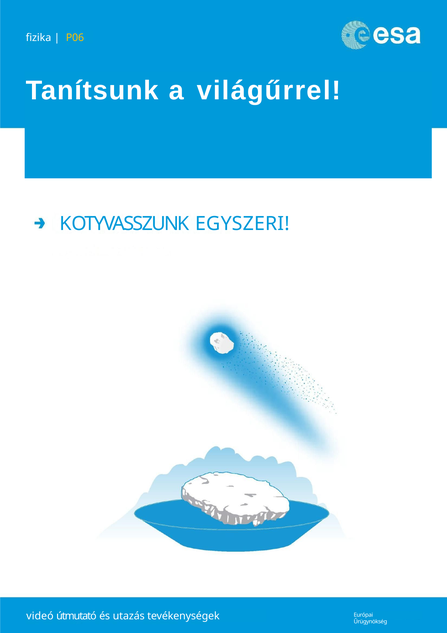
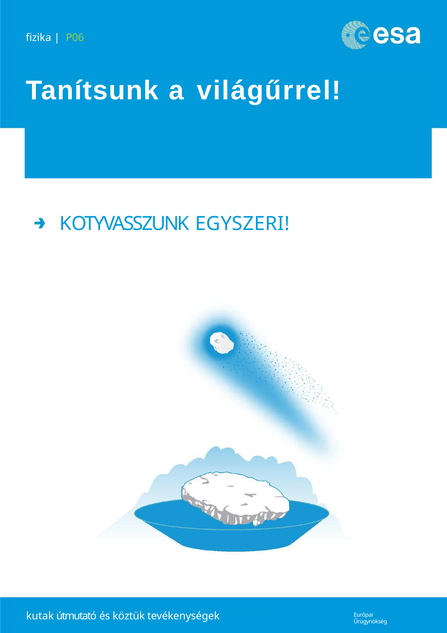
P06 colour: yellow -> light green
videó: videó -> kutak
utazás: utazás -> köztük
